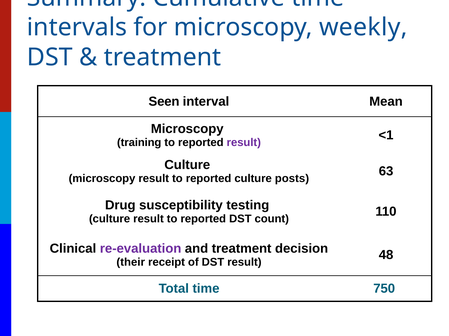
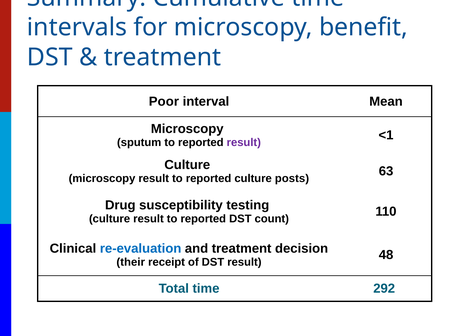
weekly: weekly -> benefit
Seen: Seen -> Poor
training: training -> sputum
re-evaluation colour: purple -> blue
750: 750 -> 292
